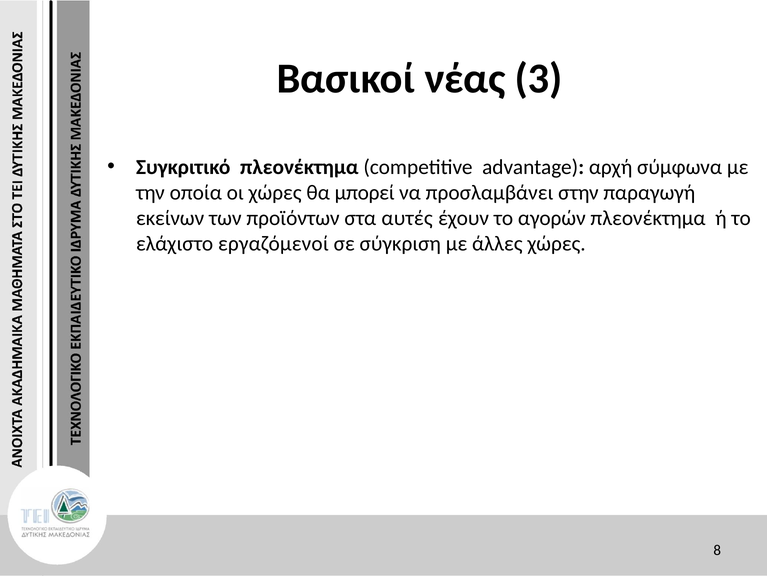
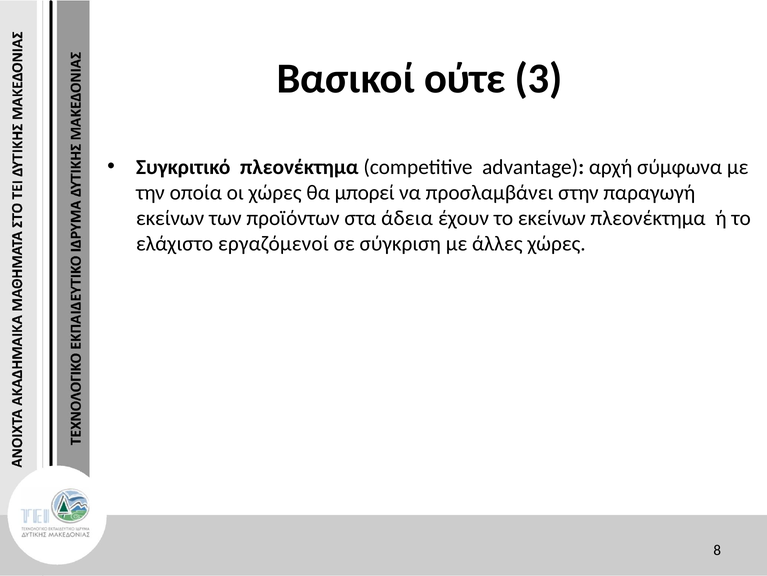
νέας: νέας -> ούτε
αυτές: αυτές -> άδεια
το αγορών: αγορών -> εκείνων
